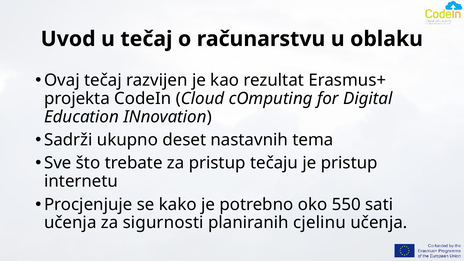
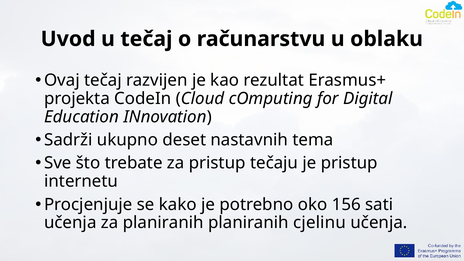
550: 550 -> 156
za sigurnosti: sigurnosti -> planiranih
